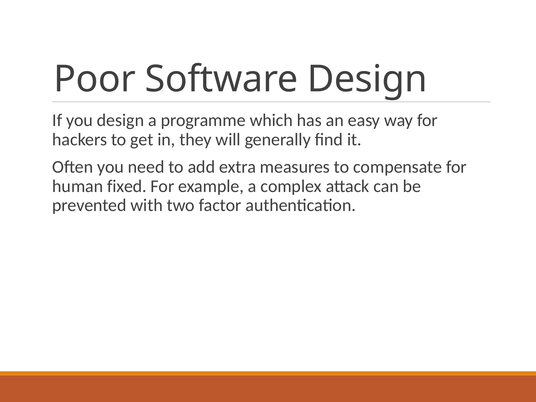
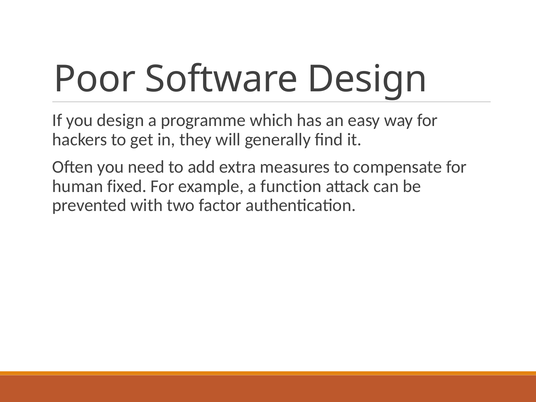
complex: complex -> function
